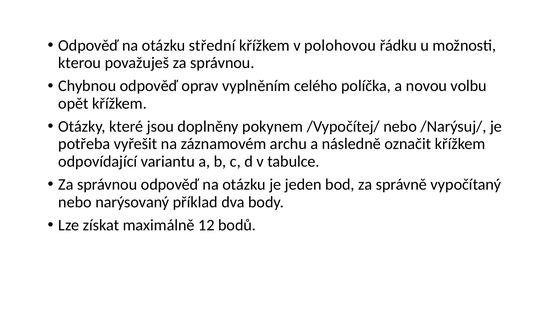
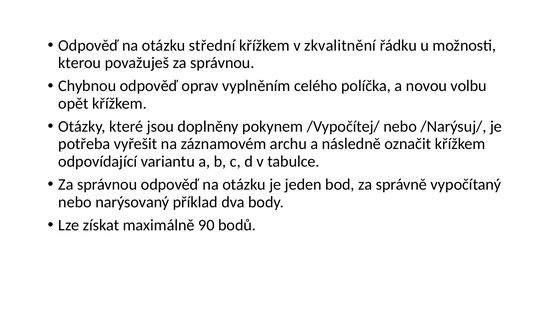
polohovou: polohovou -> zkvalitnění
12: 12 -> 90
